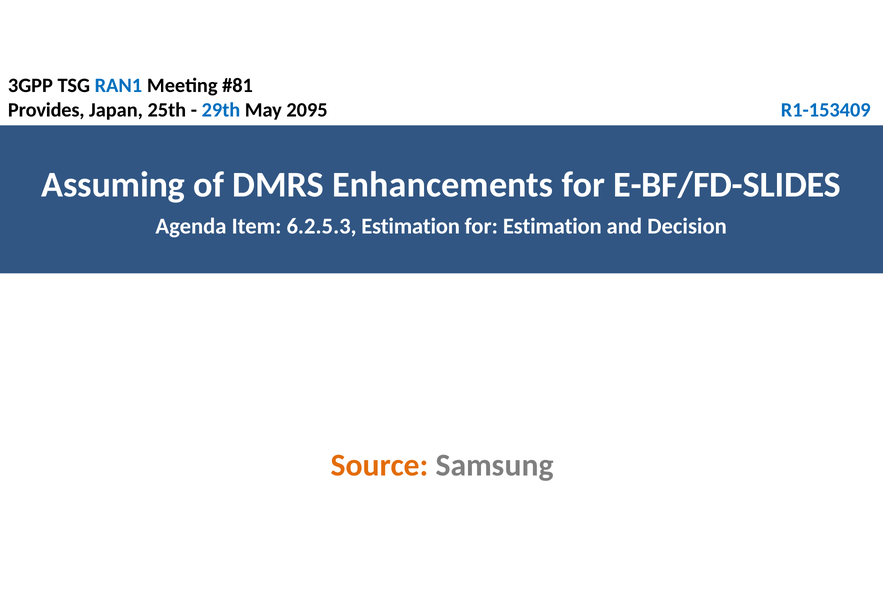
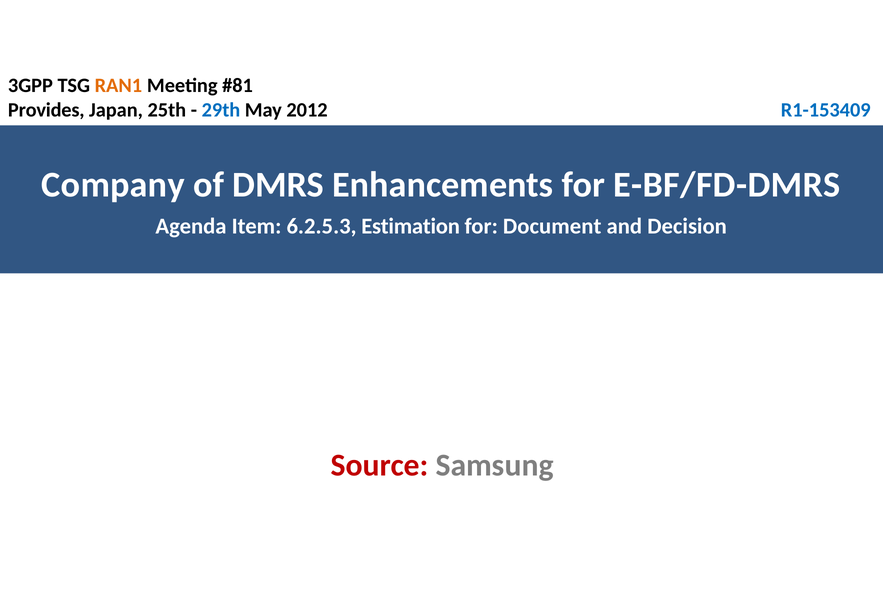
RAN1 colour: blue -> orange
2095: 2095 -> 2012
Assuming: Assuming -> Company
E-BF/FD-SLIDES: E-BF/FD-SLIDES -> E-BF/FD-DMRS
for Estimation: Estimation -> Document
Source colour: orange -> red
